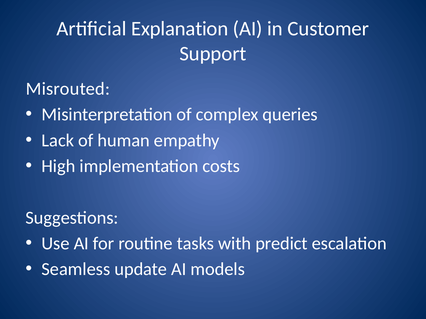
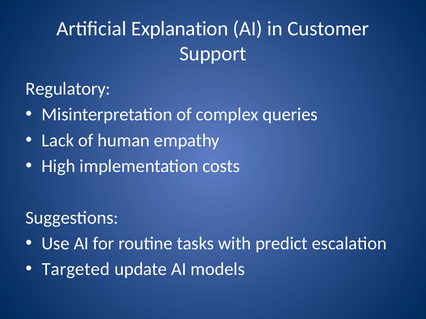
Misrouted: Misrouted -> Regulatory
Seamless: Seamless -> Targeted
